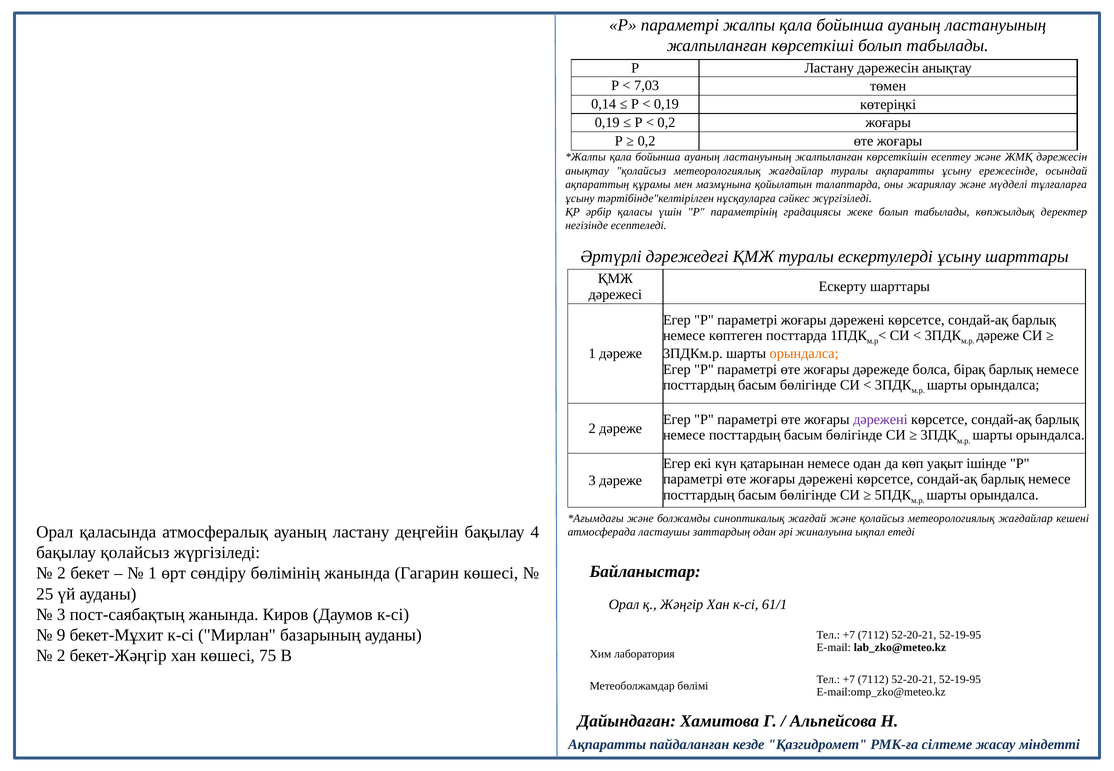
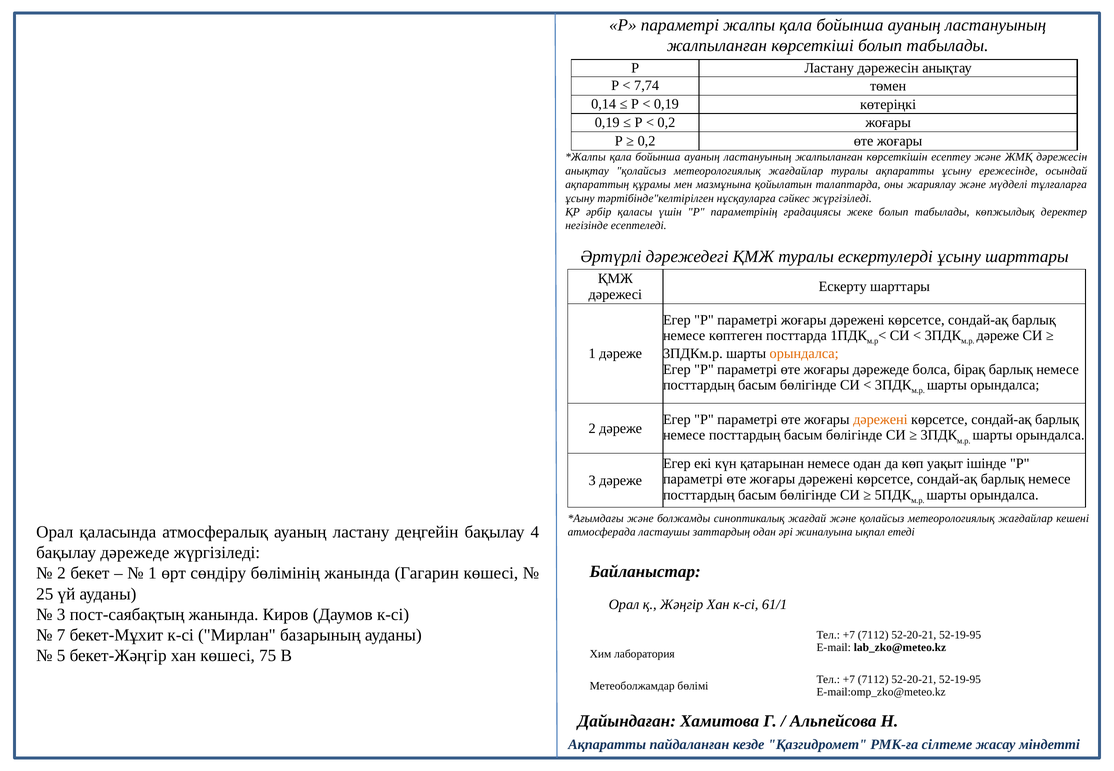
7,03: 7,03 -> 7,74
дәрежені at (880, 420) colour: purple -> orange
бақылау қолайсыз: қолайсыз -> дәрежеде
9: 9 -> 7
2 at (61, 656): 2 -> 5
